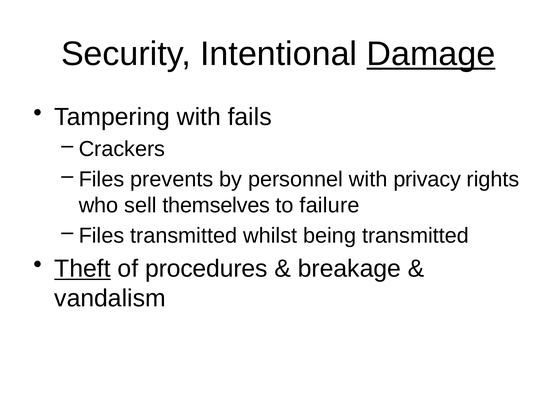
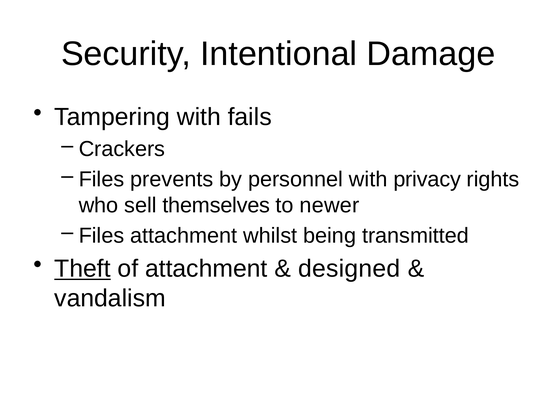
Damage underline: present -> none
failure: failure -> newer
Files transmitted: transmitted -> attachment
of procedures: procedures -> attachment
breakage: breakage -> designed
